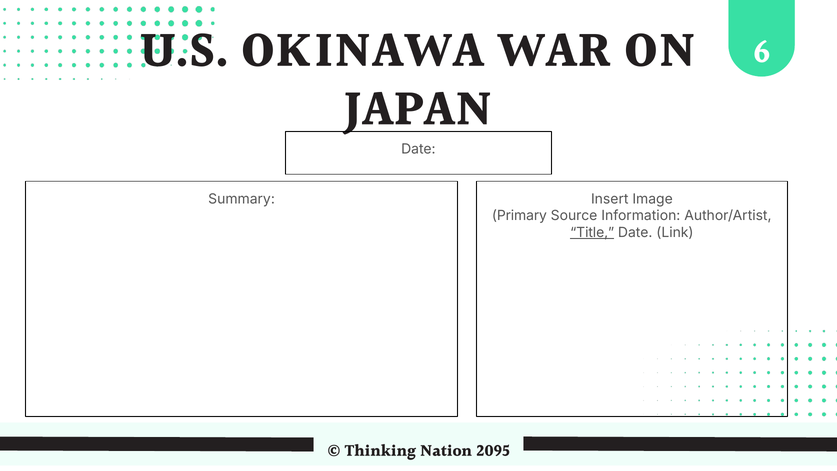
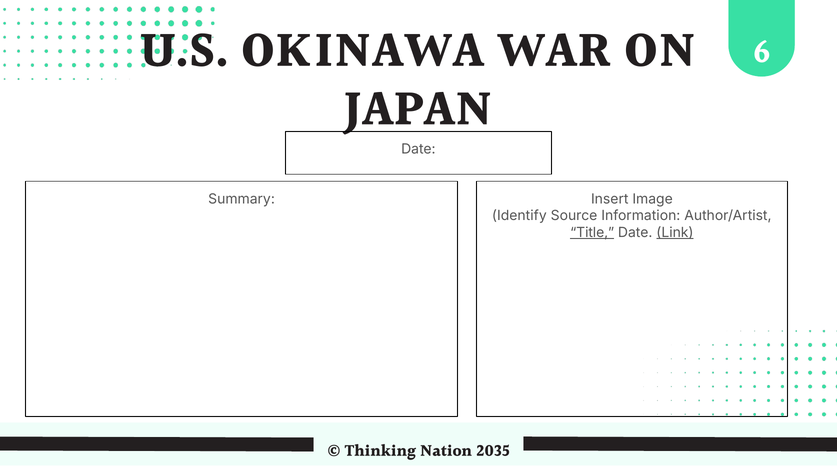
Primary: Primary -> Identify
Link underline: none -> present
2095: 2095 -> 2035
